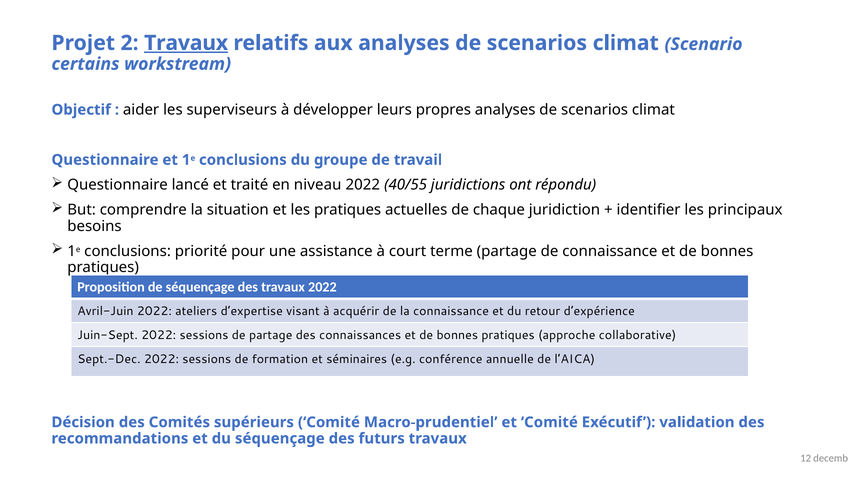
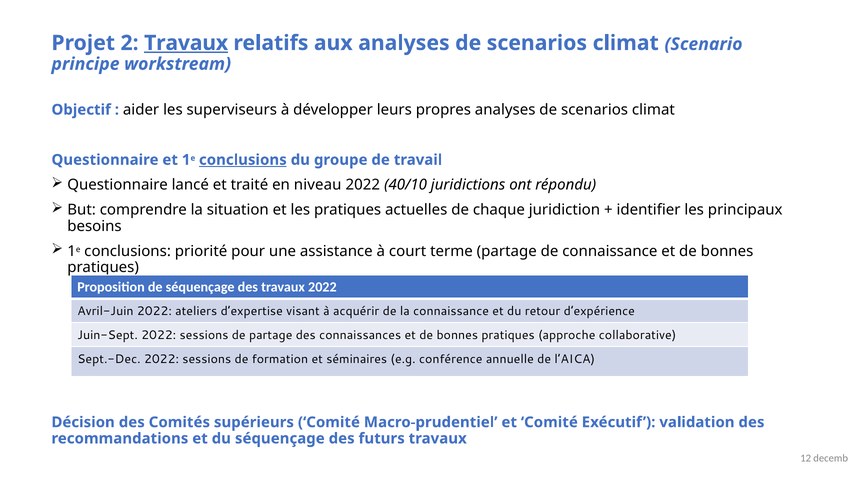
certains: certains -> principe
conclusions at (243, 160) underline: none -> present
40/55: 40/55 -> 40/10
